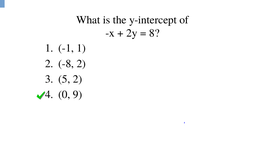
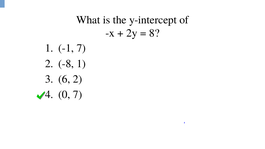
-1 1: 1 -> 7
-8 2: 2 -> 1
5: 5 -> 6
0 9: 9 -> 7
